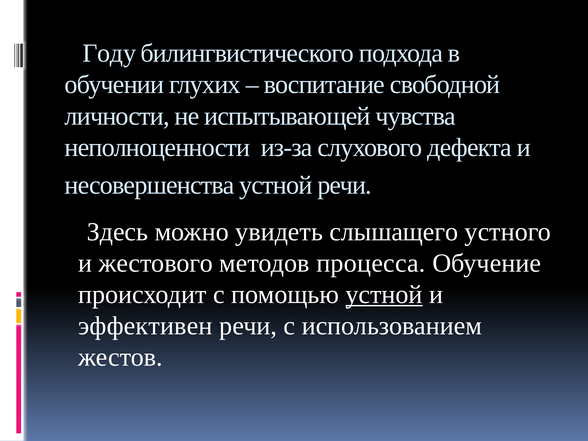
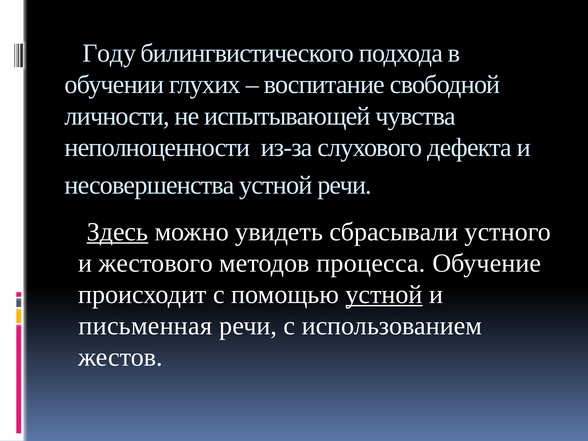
Здесь underline: none -> present
слышащего: слышащего -> сбрасывали
эффективен: эффективен -> письменная
